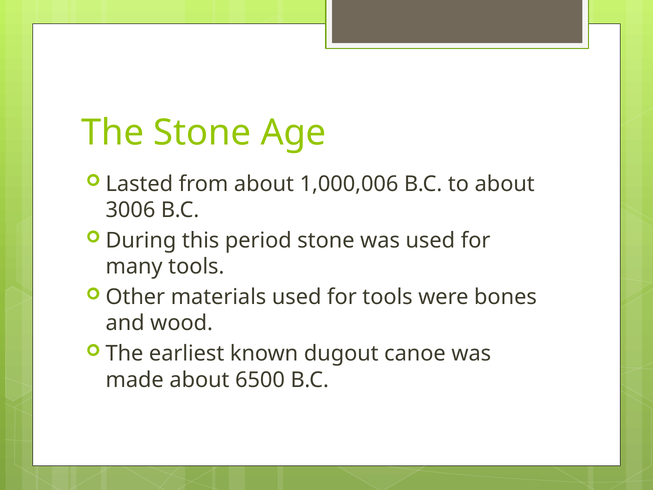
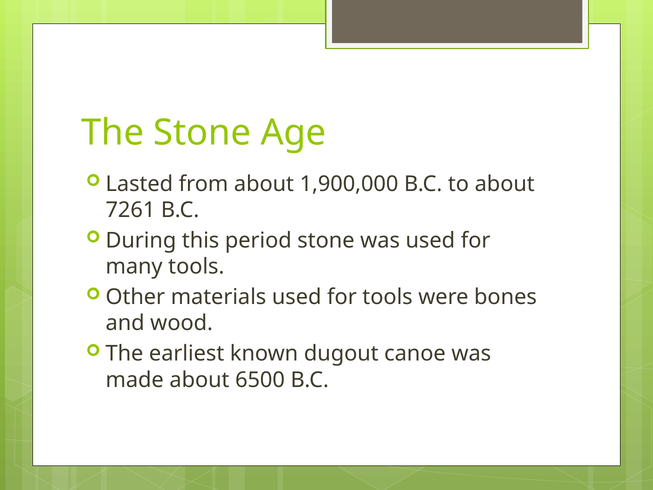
1,000,006: 1,000,006 -> 1,900,000
3006: 3006 -> 7261
